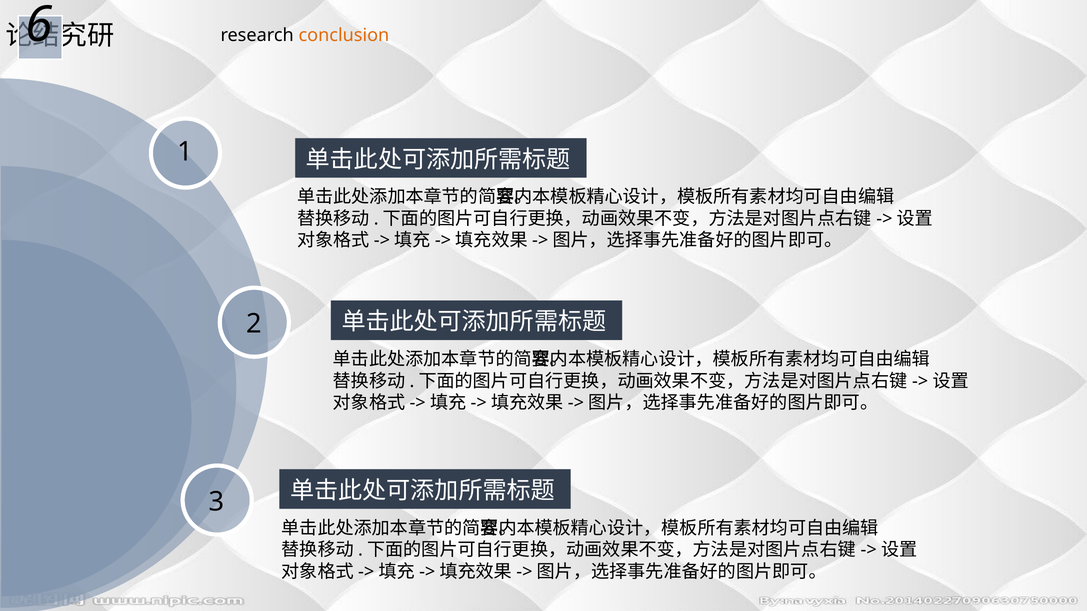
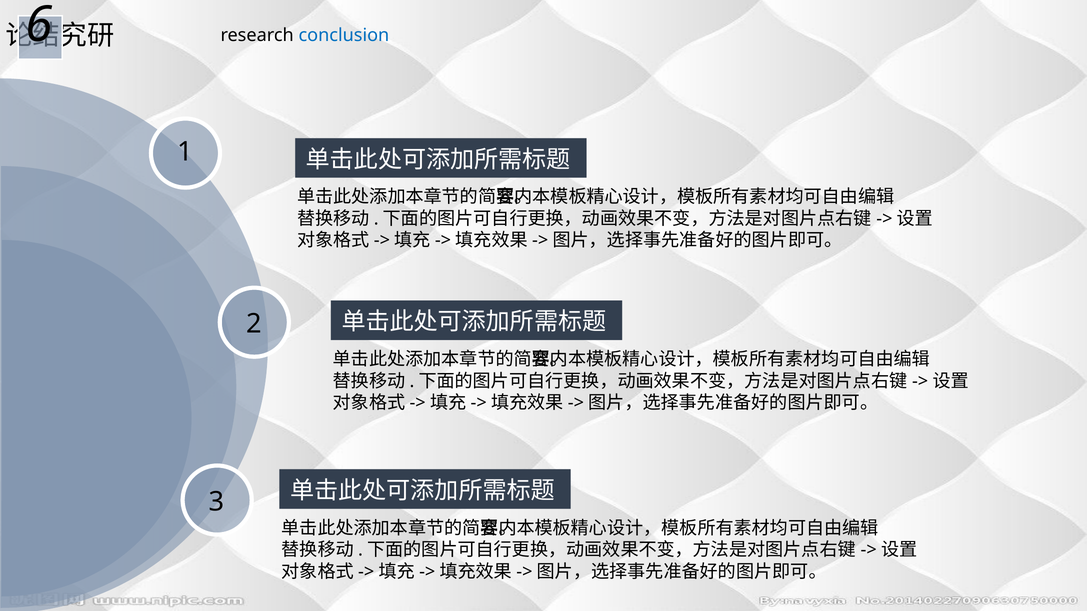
conclusion colour: orange -> blue
